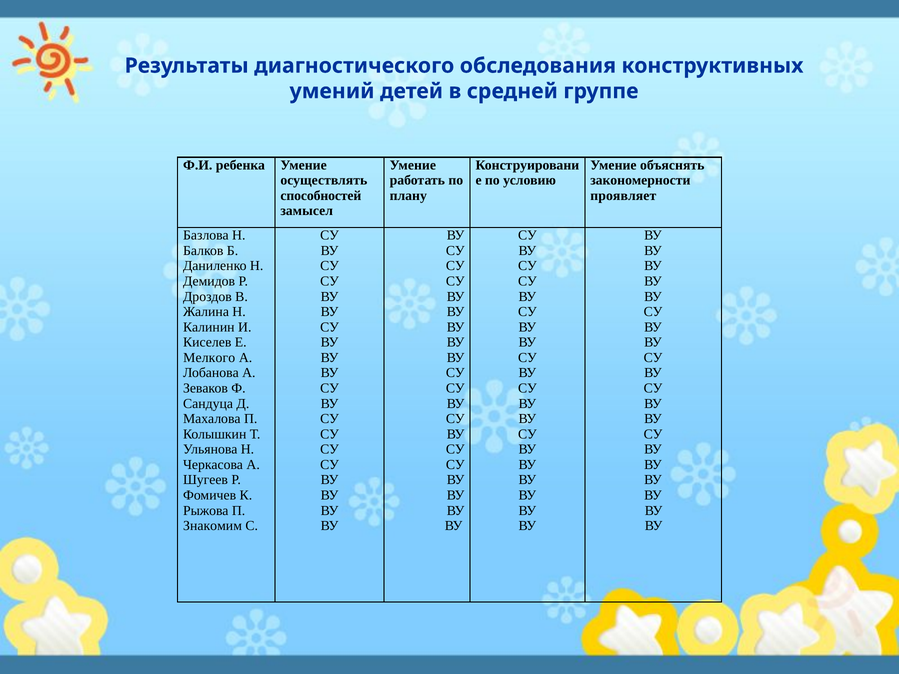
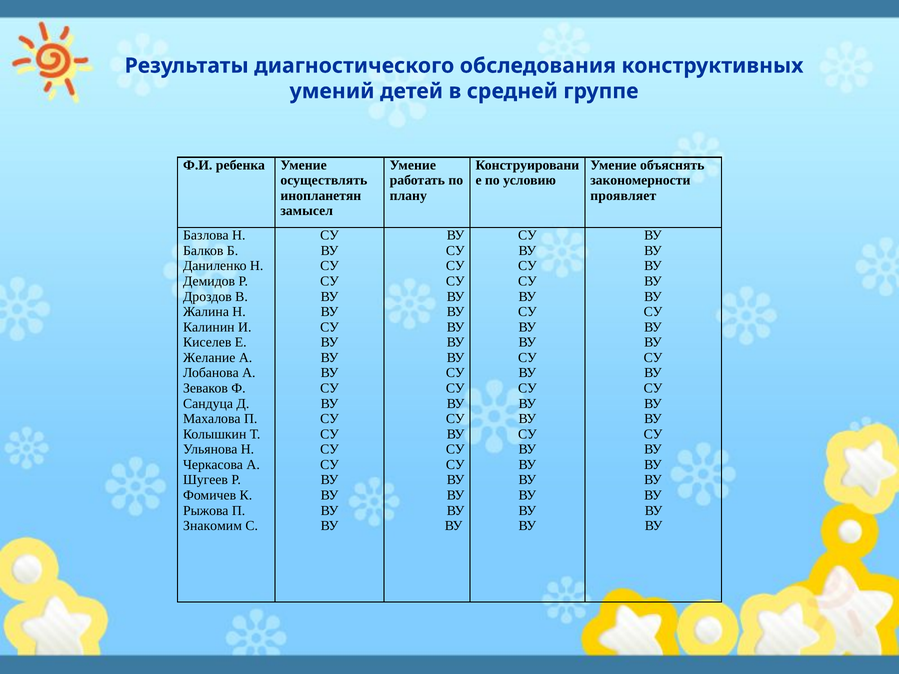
способностей: способностей -> инопланетян
Мелкого: Мелкого -> Желание
